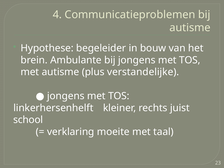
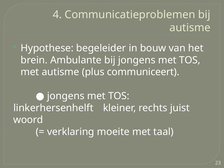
verstandelijke: verstandelijke -> communiceert
school: school -> woord
